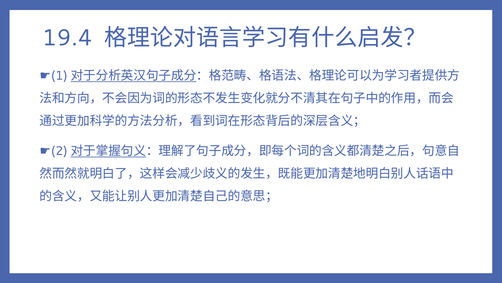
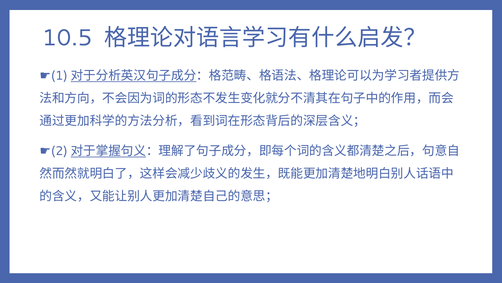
19.4: 19.4 -> 10.5
